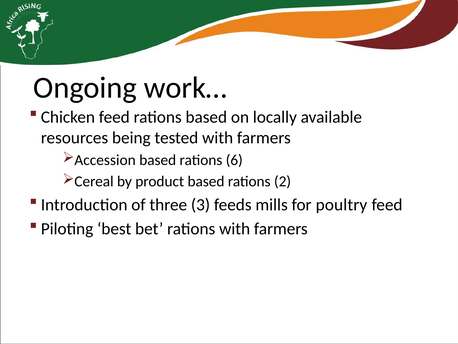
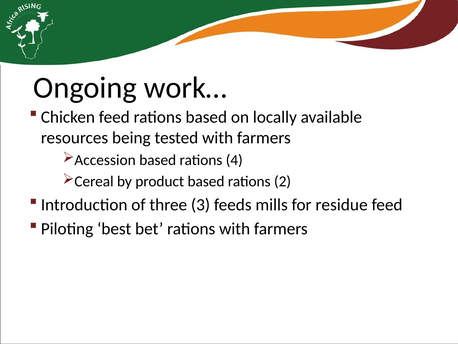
6: 6 -> 4
poultry: poultry -> residue
